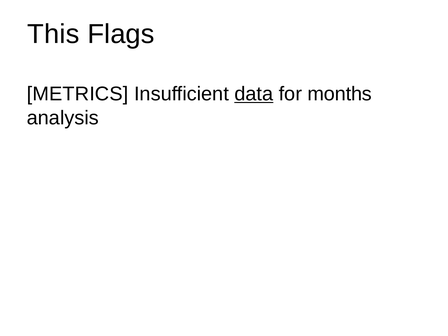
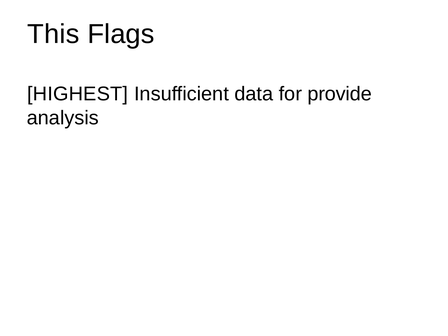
METRICS: METRICS -> HIGHEST
data underline: present -> none
months: months -> provide
